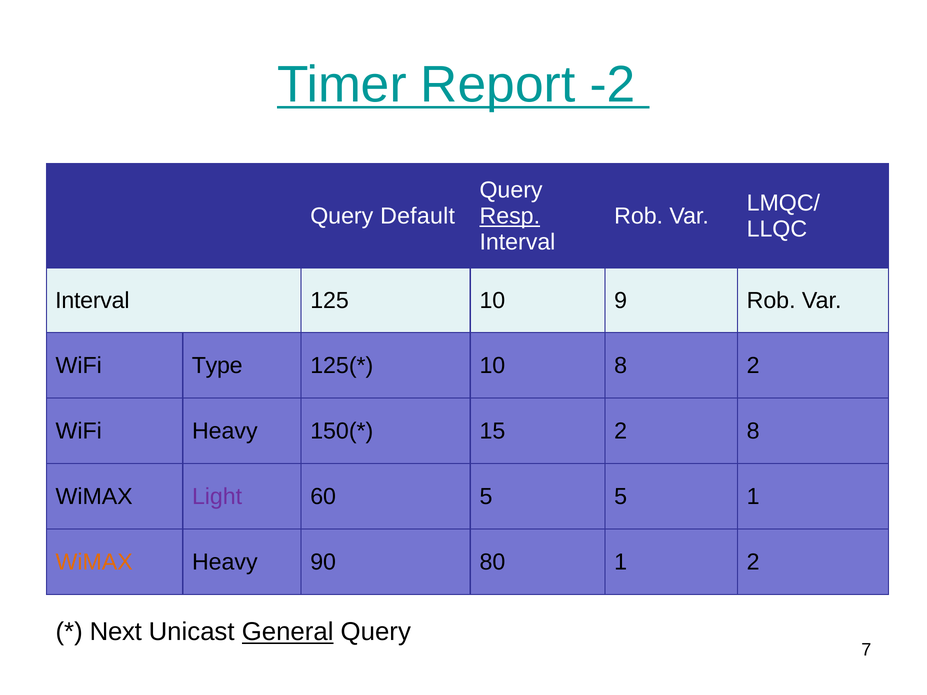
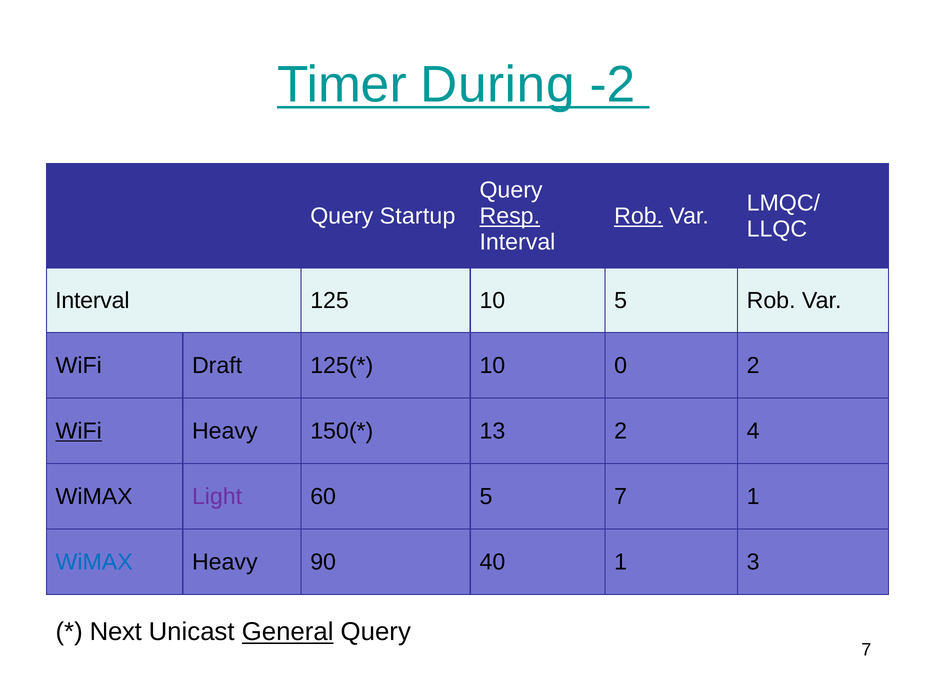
Report: Report -> During
Default: Default -> Startup
Rob at (639, 216) underline: none -> present
10 9: 9 -> 5
Type: Type -> Draft
10 8: 8 -> 0
WiFi at (79, 431) underline: none -> present
15: 15 -> 13
2 8: 8 -> 4
5 5: 5 -> 7
WiMAX at (94, 562) colour: orange -> blue
80: 80 -> 40
1 2: 2 -> 3
